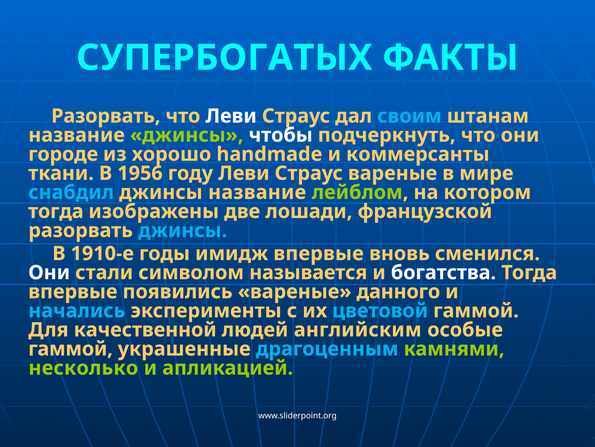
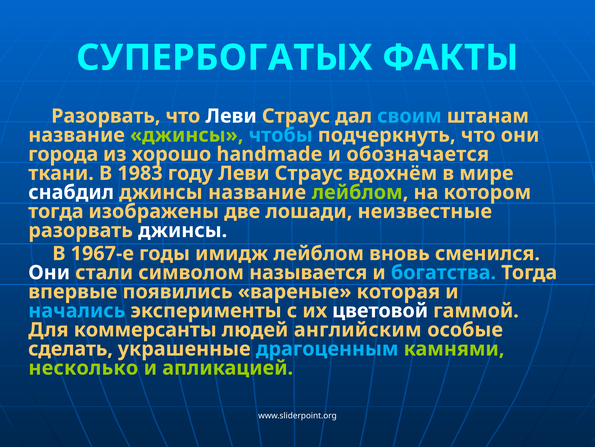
чтобы colour: white -> light blue
городе: городе -> города
коммерсанты: коммерсанты -> обозначается
1956: 1956 -> 1983
Страус вареные: вареные -> вдохнём
снабдил colour: light blue -> white
французской: французской -> неизвестные
джинсы at (183, 230) colour: light blue -> white
1910-е: 1910-е -> 1967-е
имидж впервые: впервые -> лейблом
богатства colour: white -> light blue
данного: данного -> которая
цветовой colour: light blue -> white
качественной: качественной -> коммерсанты
гаммой at (71, 348): гаммой -> сделать
